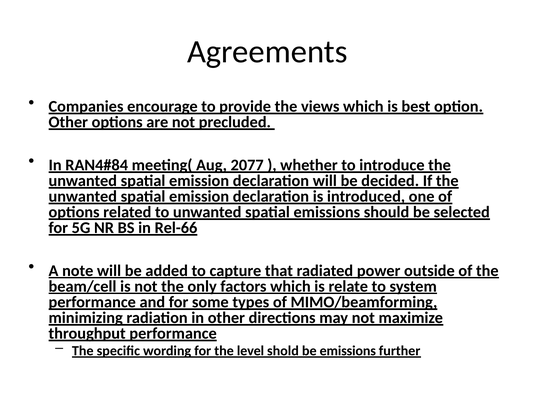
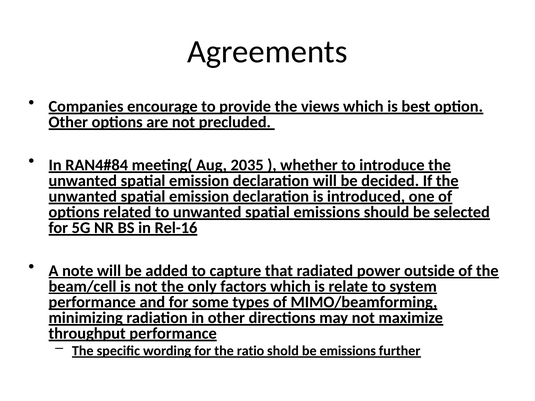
2077: 2077 -> 2035
Rel-66: Rel-66 -> Rel-16
level: level -> ratio
